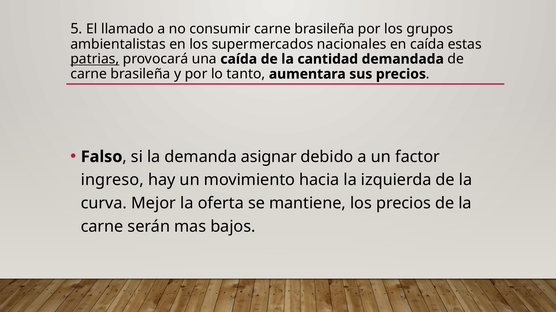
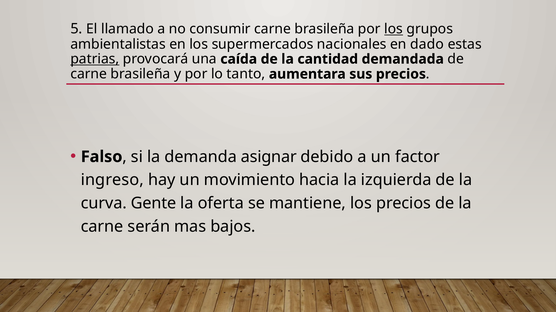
los at (394, 29) underline: none -> present
en caída: caída -> dado
Mejor: Mejor -> Gente
